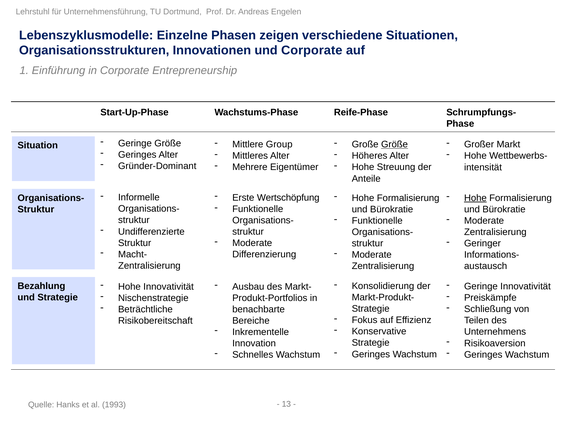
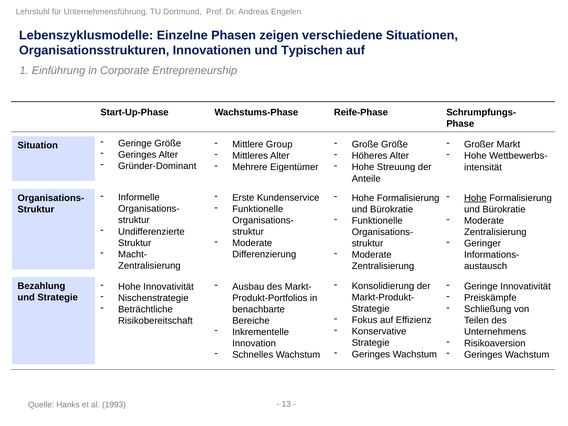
und Corporate: Corporate -> Typischen
Größe at (395, 144) underline: present -> none
Wertschöpfung: Wertschöpfung -> Kundenservice
